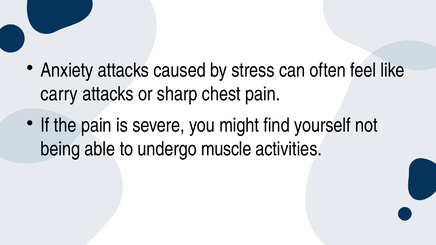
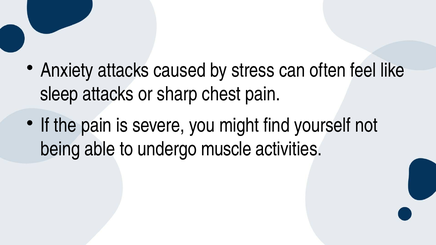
carry: carry -> sleep
